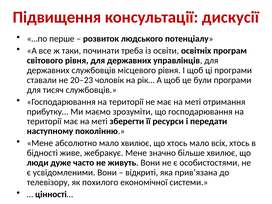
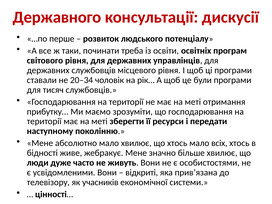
Підвищення: Підвищення -> Державного
20–23: 20–23 -> 20–34
похилого: похилого -> учасників
